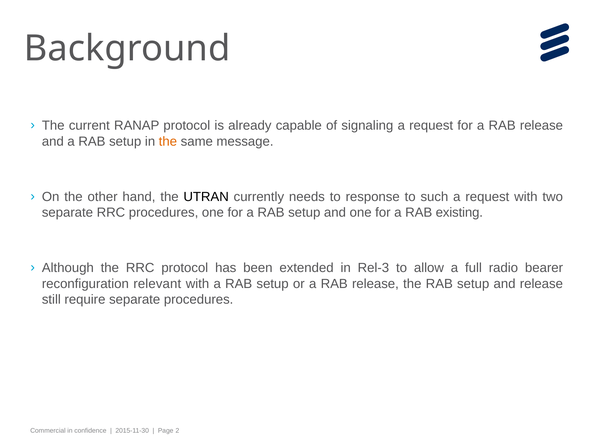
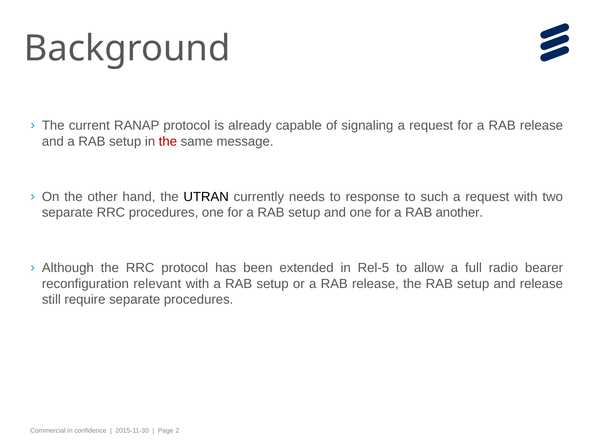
the at (168, 142) colour: orange -> red
existing: existing -> another
Rel-3: Rel-3 -> Rel-5
